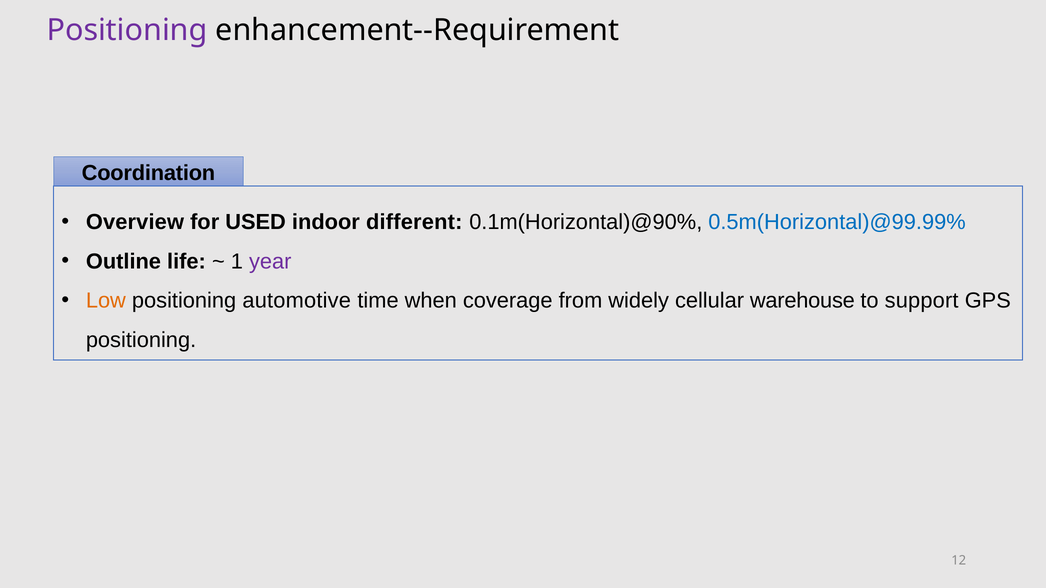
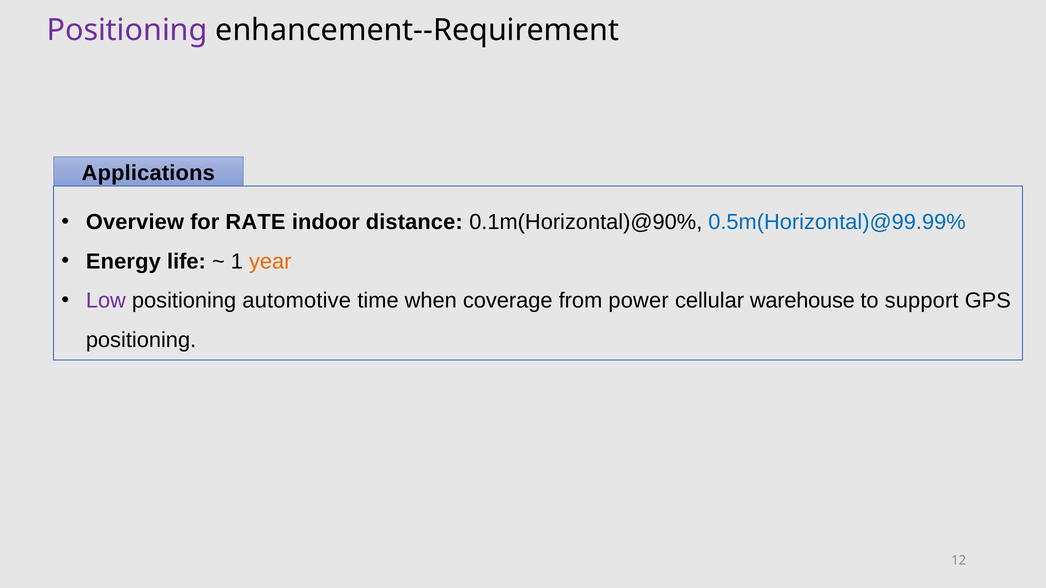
Coordination: Coordination -> Applications
USED: USED -> RATE
different: different -> distance
Outline: Outline -> Energy
year colour: purple -> orange
Low colour: orange -> purple
widely: widely -> power
